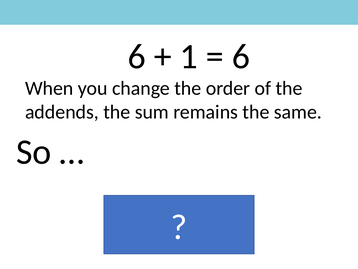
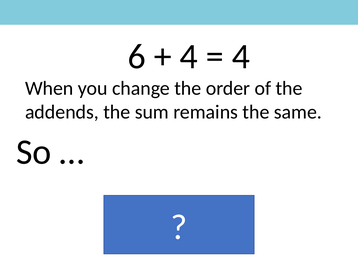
1 at (189, 57): 1 -> 4
6 at (241, 57): 6 -> 4
